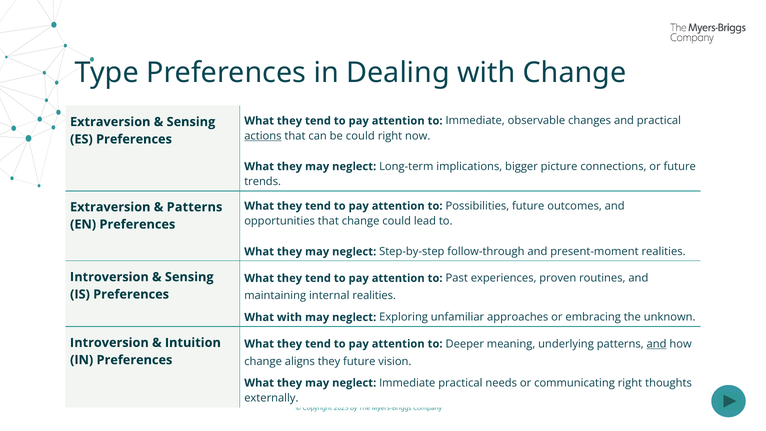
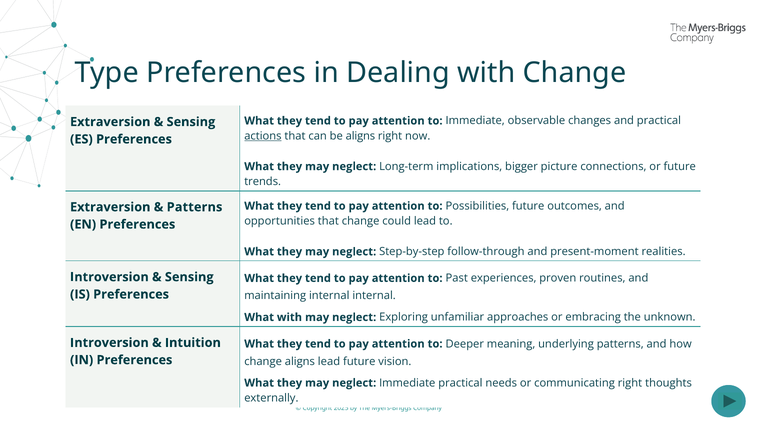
be could: could -> aligns
internal realities: realities -> internal
and at (657, 344) underline: present -> none
aligns they: they -> lead
